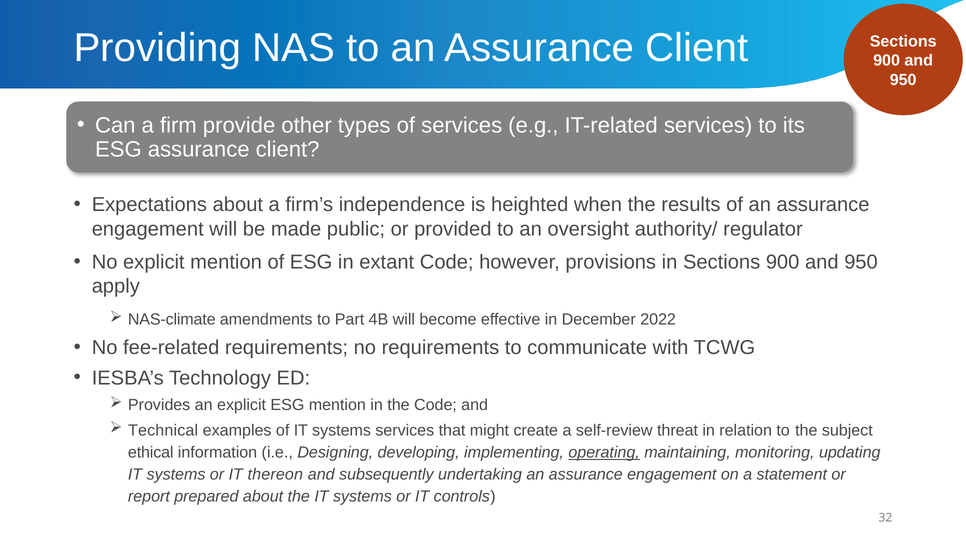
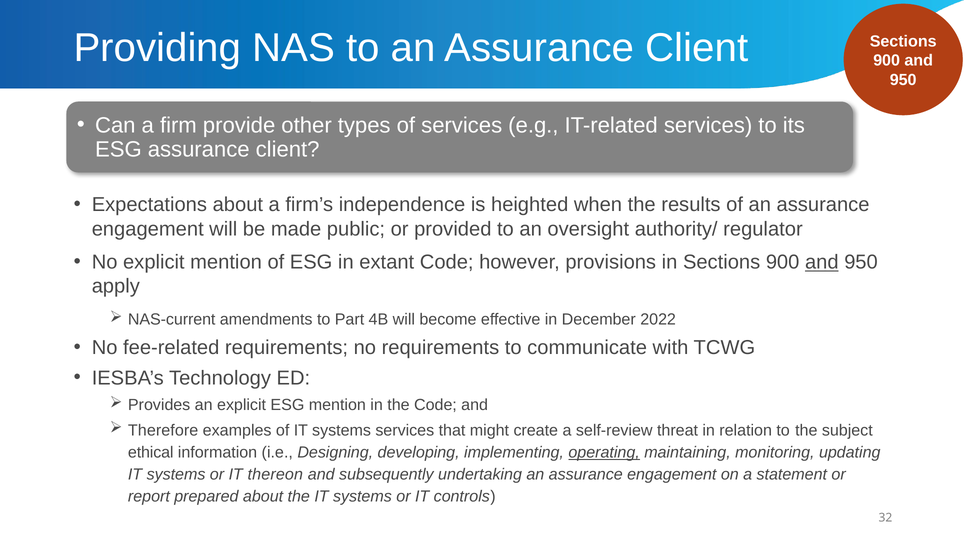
and at (822, 262) underline: none -> present
NAS-climate: NAS-climate -> NAS-current
Technical: Technical -> Therefore
